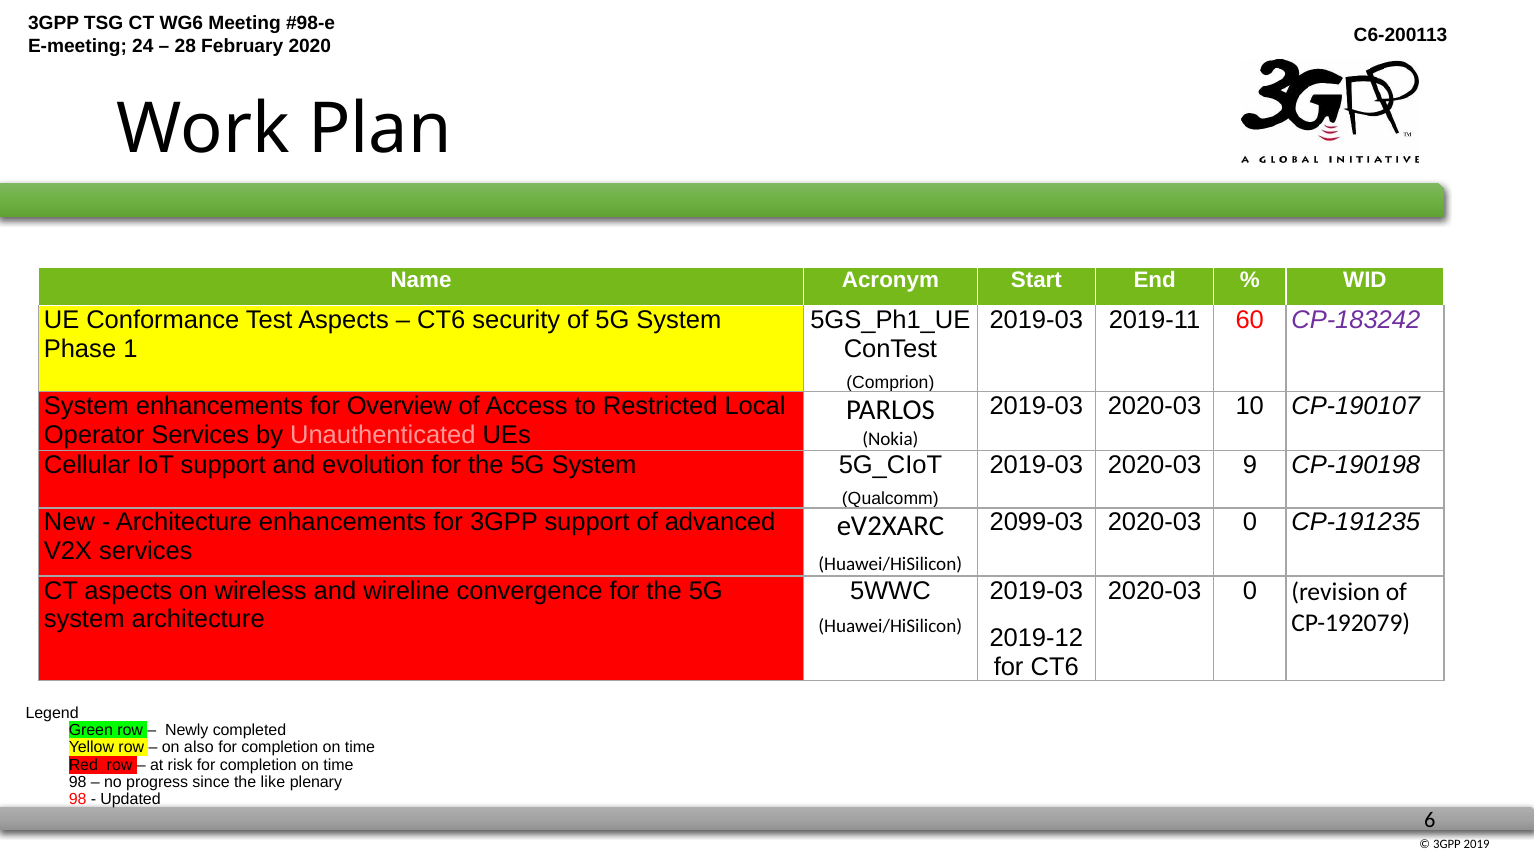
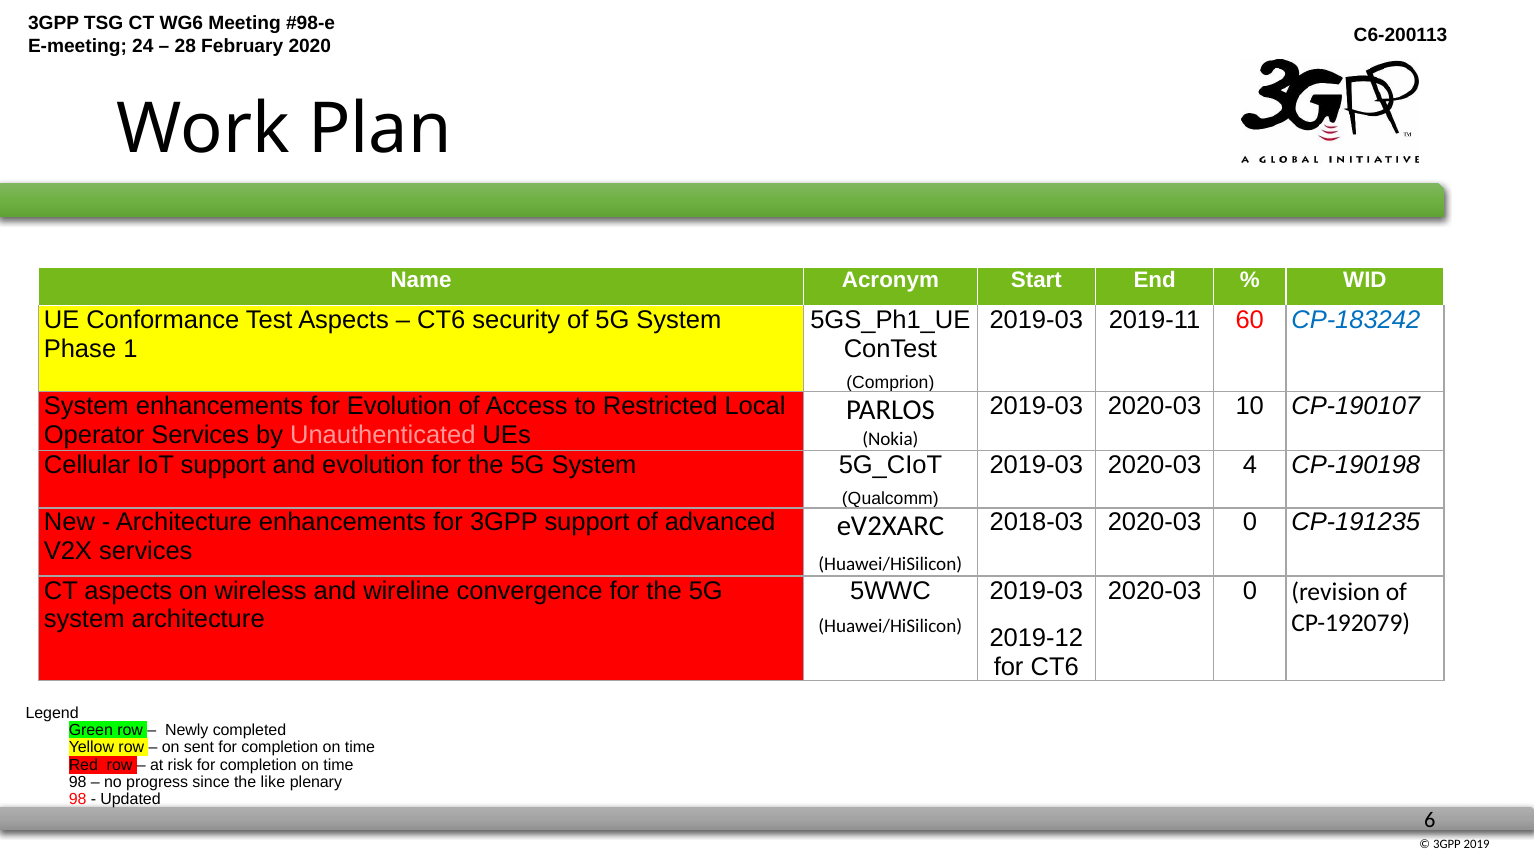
CP-183242 colour: purple -> blue
for Overview: Overview -> Evolution
9: 9 -> 4
2099-03: 2099-03 -> 2018-03
also: also -> sent
